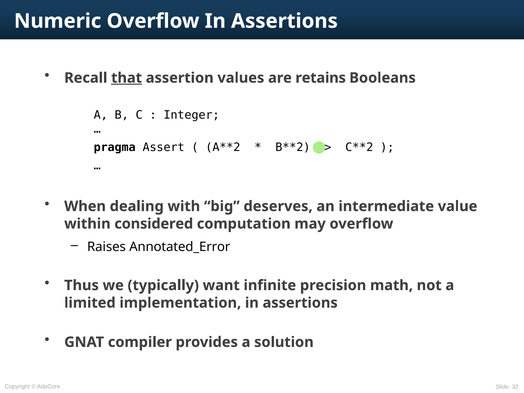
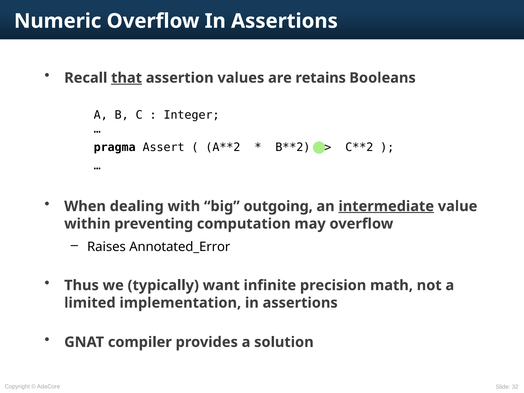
deserves: deserves -> outgoing
intermediate underline: none -> present
considered: considered -> preventing
